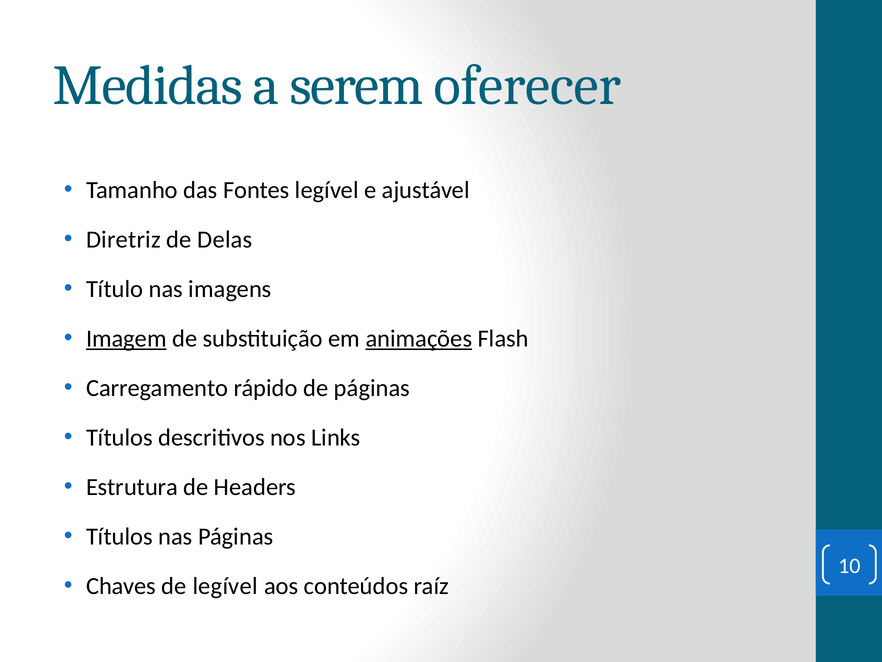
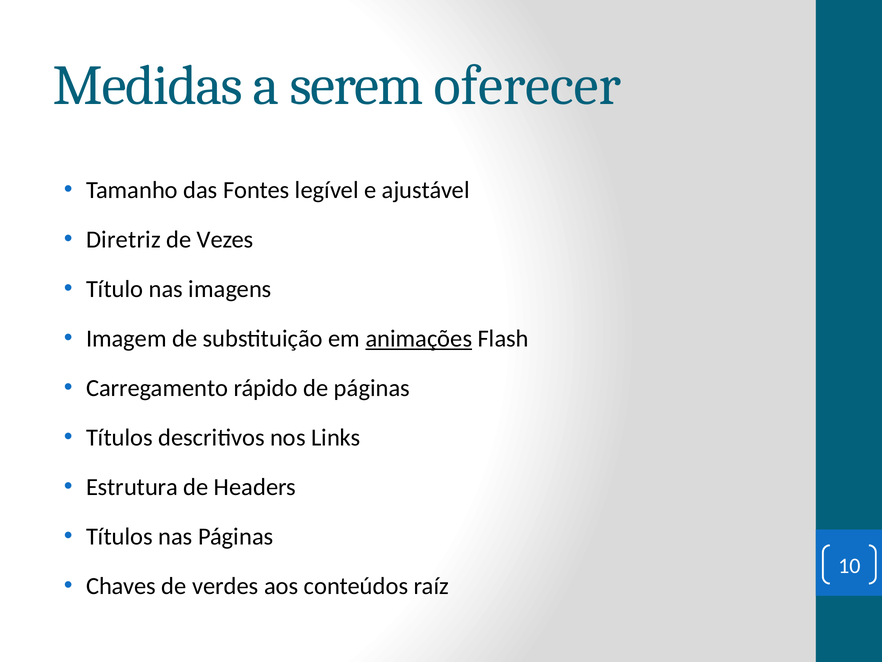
Delas: Delas -> Vezes
Imagem underline: present -> none
de legível: legível -> verdes
